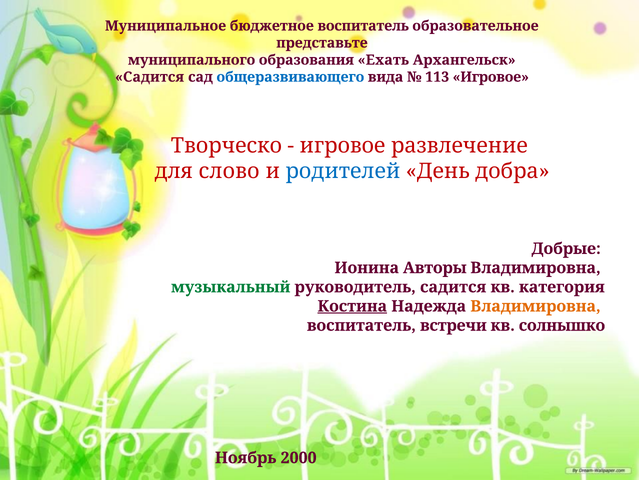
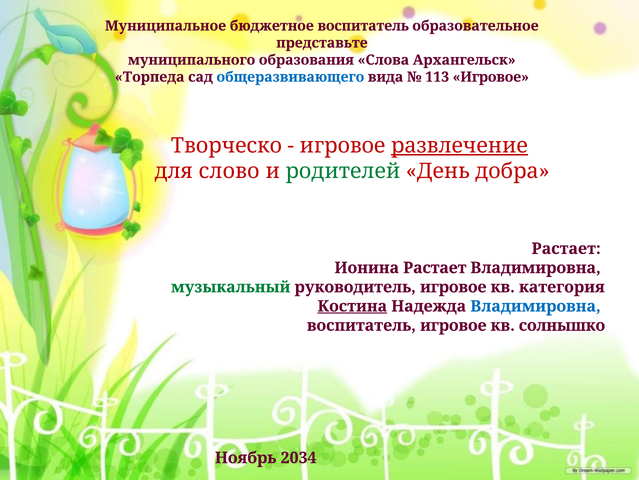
Ехать: Ехать -> Слова
Садится at (150, 77): Садится -> Торпеда
развлечение underline: none -> present
родителей colour: blue -> green
Добрые at (566, 248): Добрые -> Растает
Ионина Авторы: Авторы -> Растает
руководитель садится: садится -> игровое
Владимировна at (536, 306) colour: orange -> blue
воспитатель встречи: встречи -> игровое
2000: 2000 -> 2034
